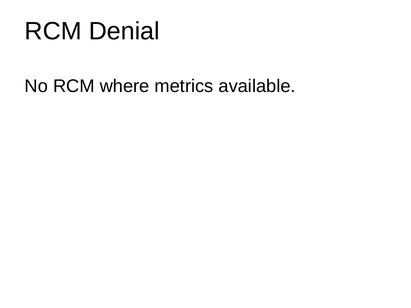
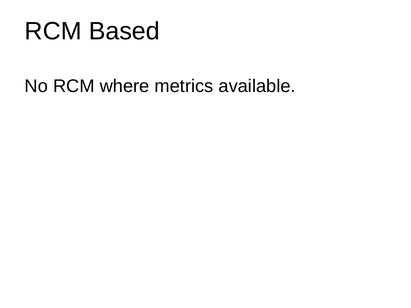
Denial: Denial -> Based
